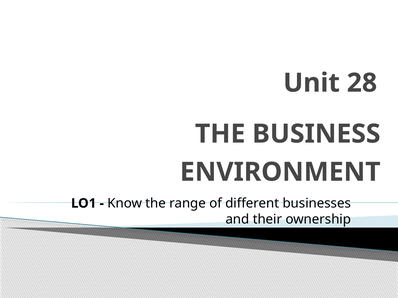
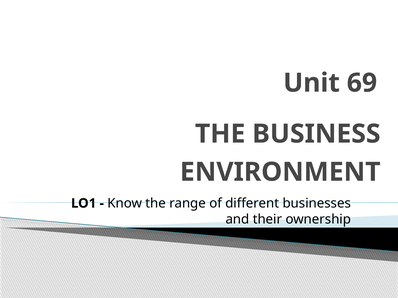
28: 28 -> 69
